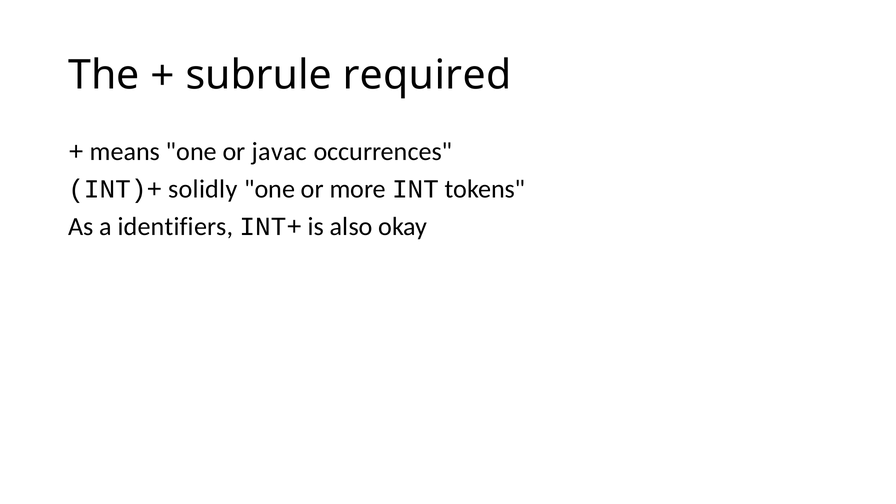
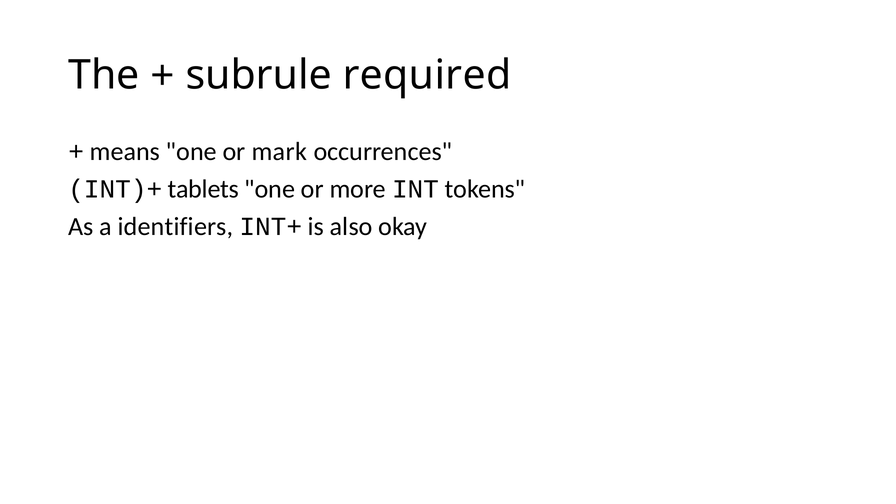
javac: javac -> mark
solidly: solidly -> tablets
